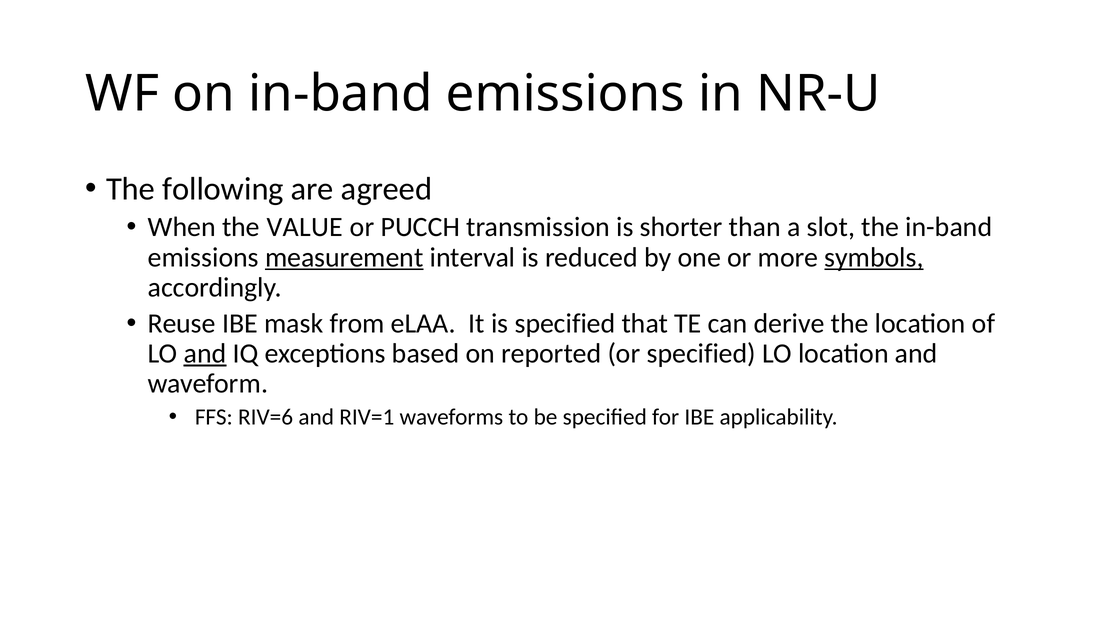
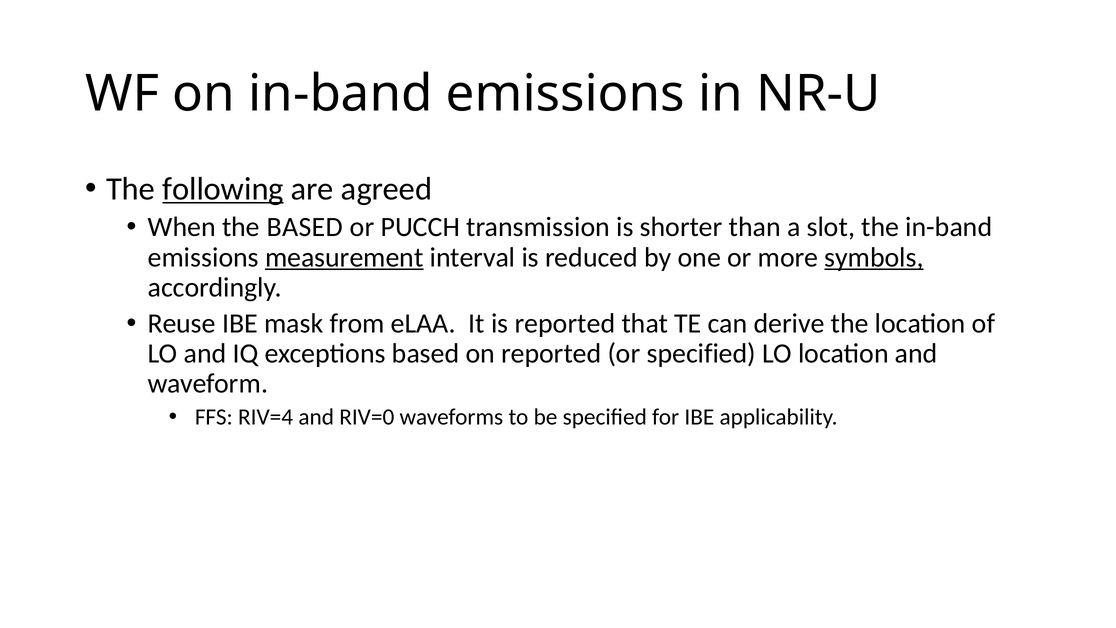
following underline: none -> present
the VALUE: VALUE -> BASED
is specified: specified -> reported
and at (205, 353) underline: present -> none
RIV=6: RIV=6 -> RIV=4
RIV=1: RIV=1 -> RIV=0
